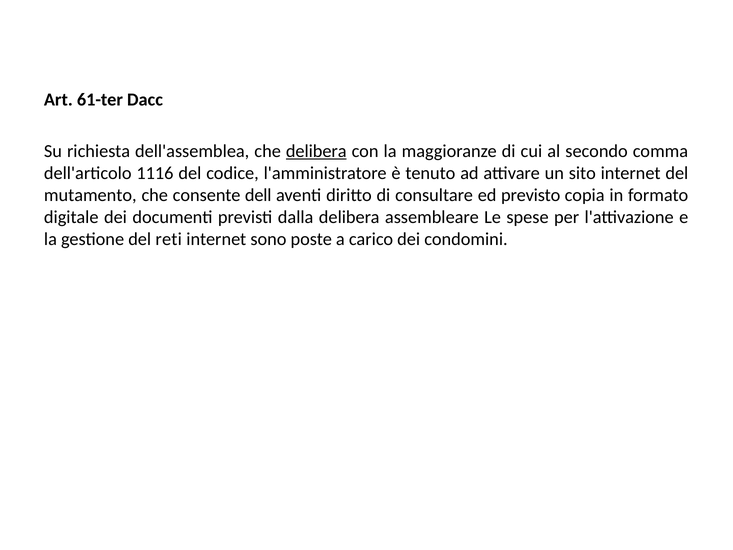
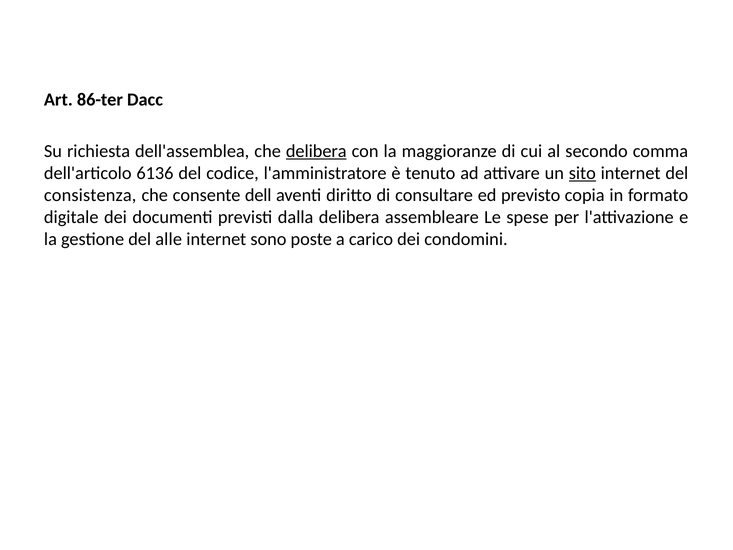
61-ter: 61-ter -> 86-ter
1116: 1116 -> 6136
sito underline: none -> present
mutamento: mutamento -> consistenza
reti: reti -> alle
